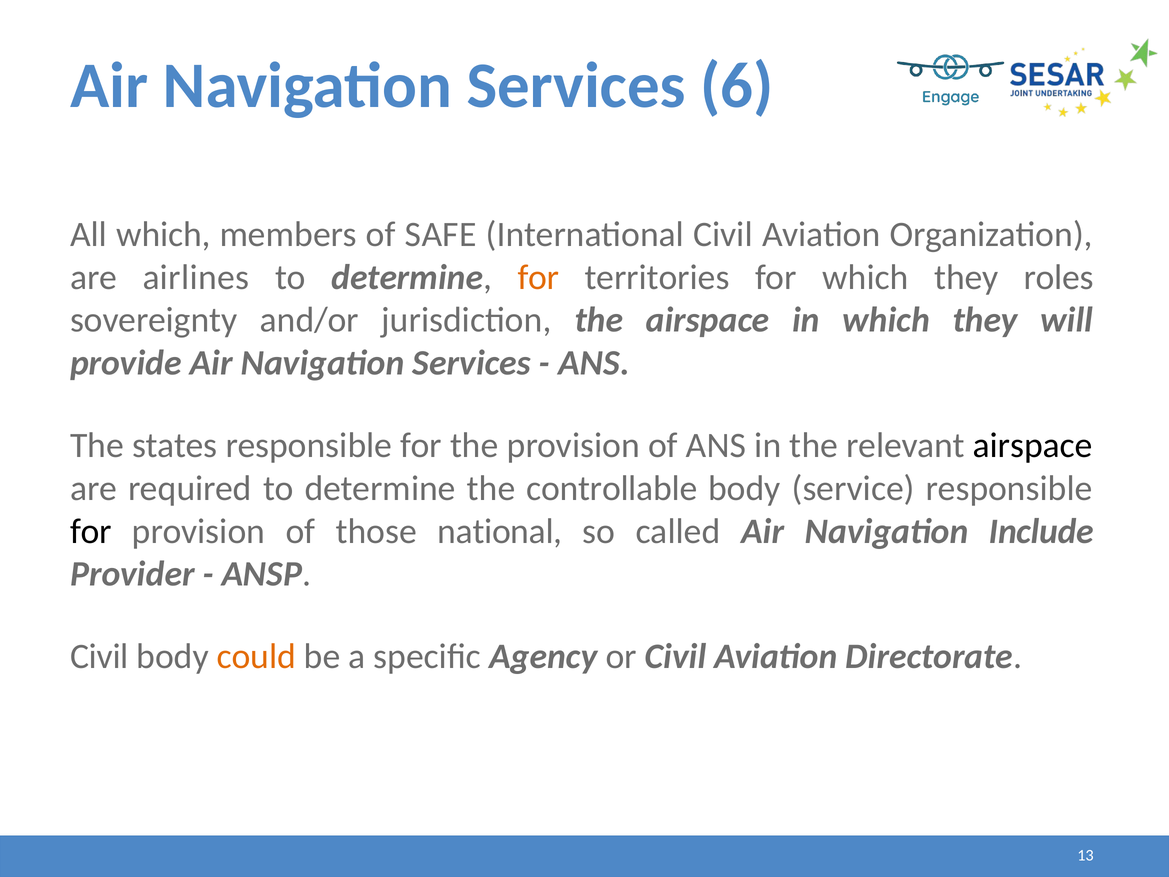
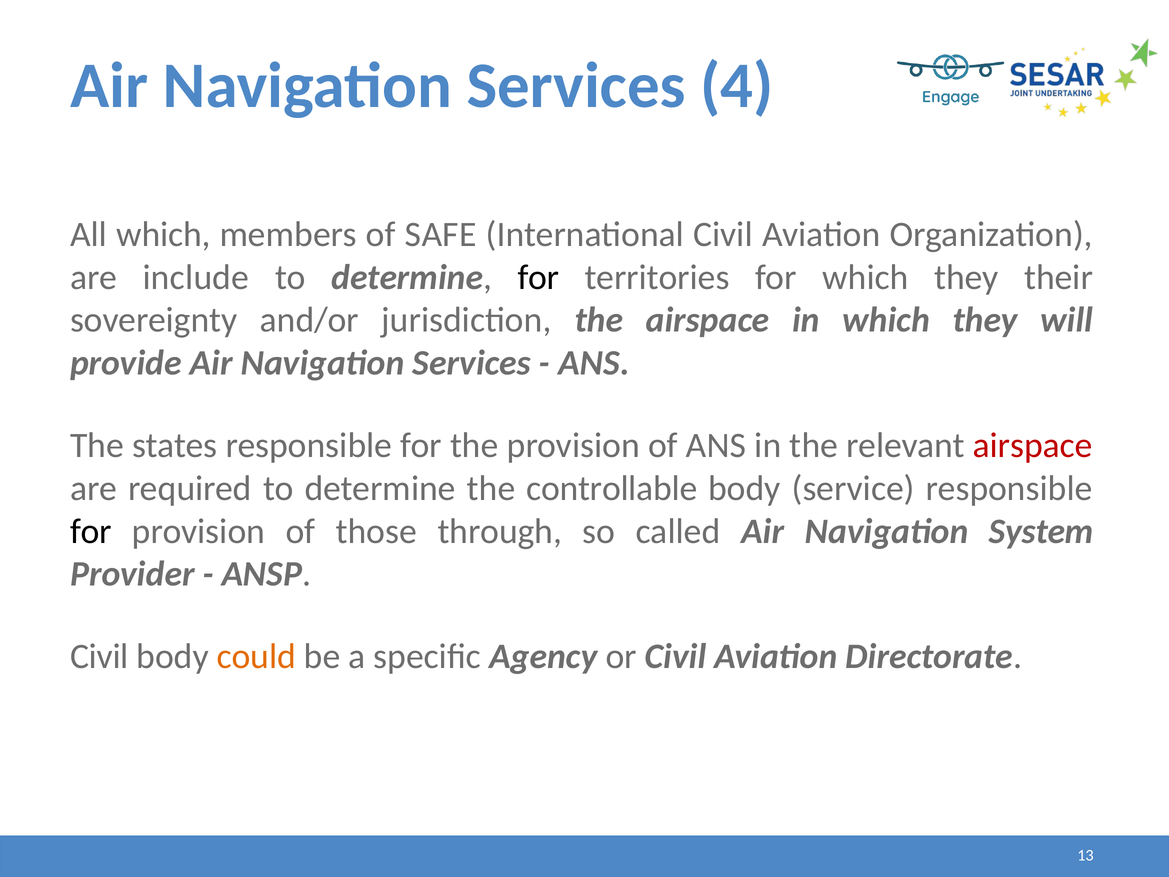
6: 6 -> 4
airlines: airlines -> include
for at (539, 277) colour: orange -> black
roles: roles -> their
airspace at (1033, 445) colour: black -> red
national: national -> through
Include: Include -> System
